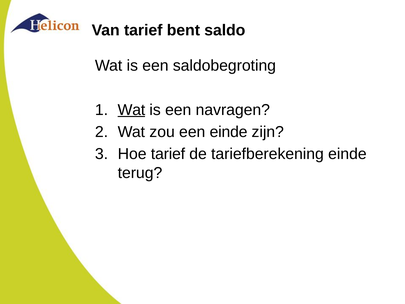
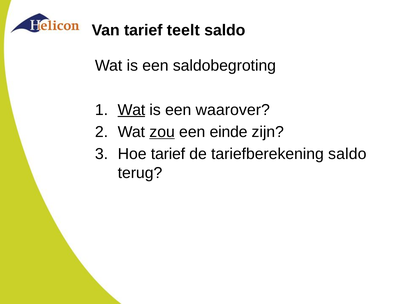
bent: bent -> teelt
navragen: navragen -> waarover
zou underline: none -> present
tariefberekening einde: einde -> saldo
